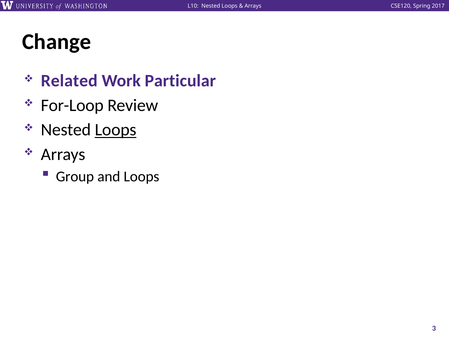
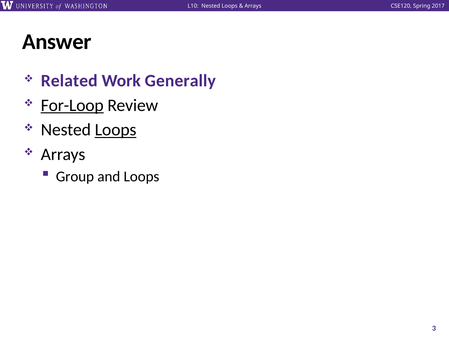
Change: Change -> Answer
Particular: Particular -> Generally
For-Loop underline: none -> present
